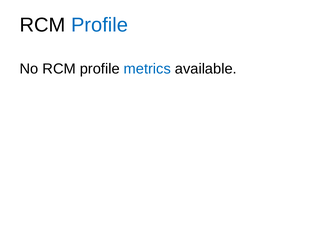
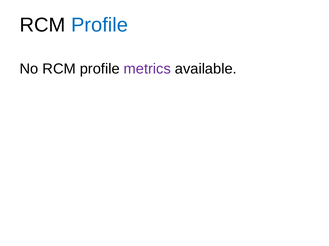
metrics colour: blue -> purple
